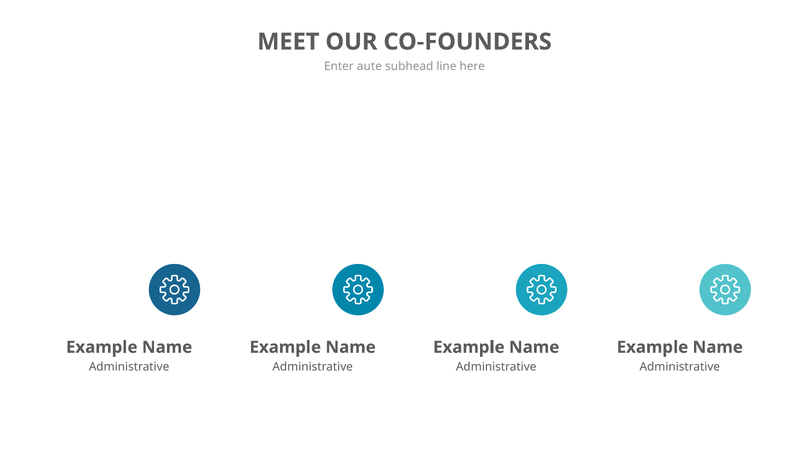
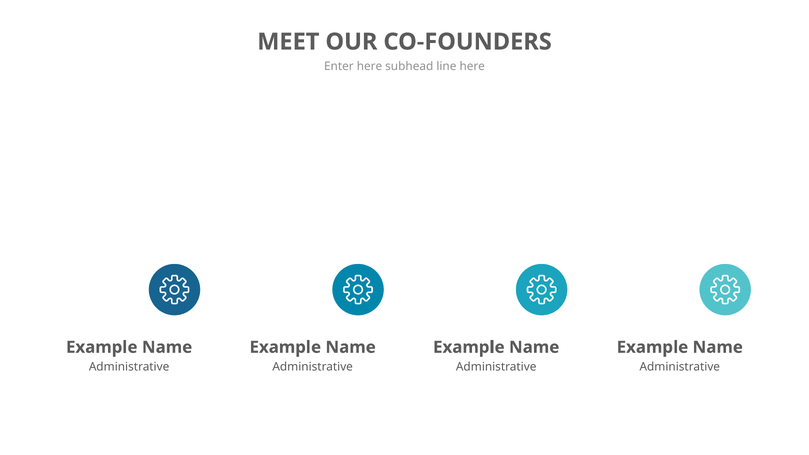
Enter aute: aute -> here
